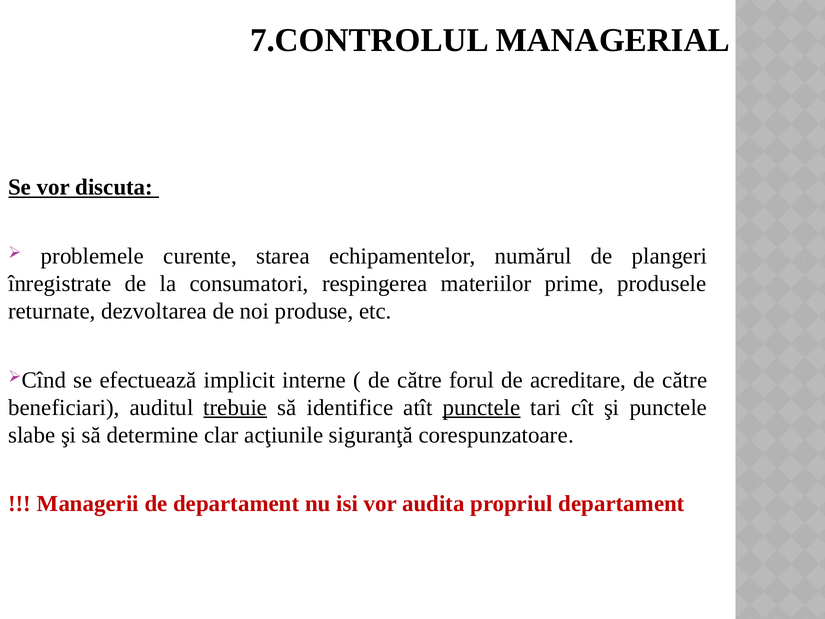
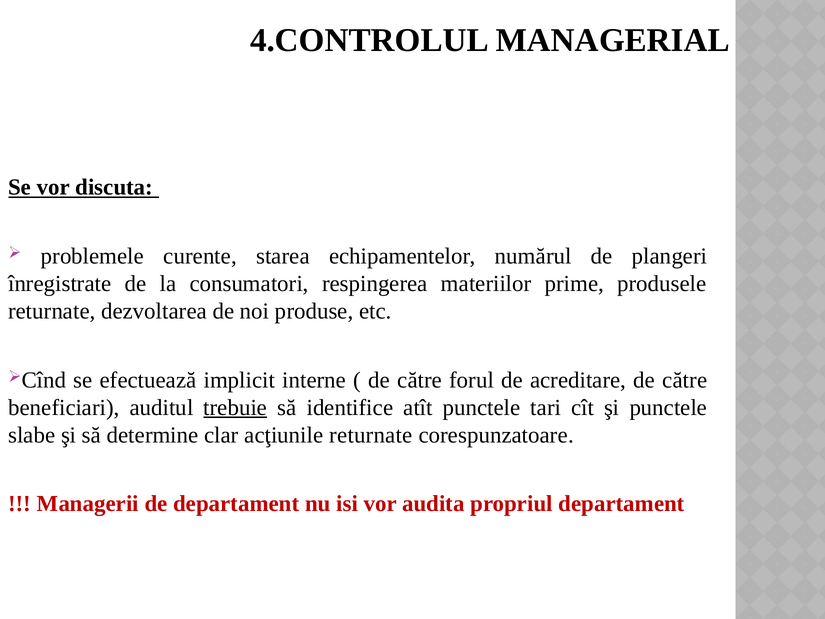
7.CONTROLUL: 7.CONTROLUL -> 4.CONTROLUL
punctele at (482, 407) underline: present -> none
acţiunile siguranţă: siguranţă -> returnate
